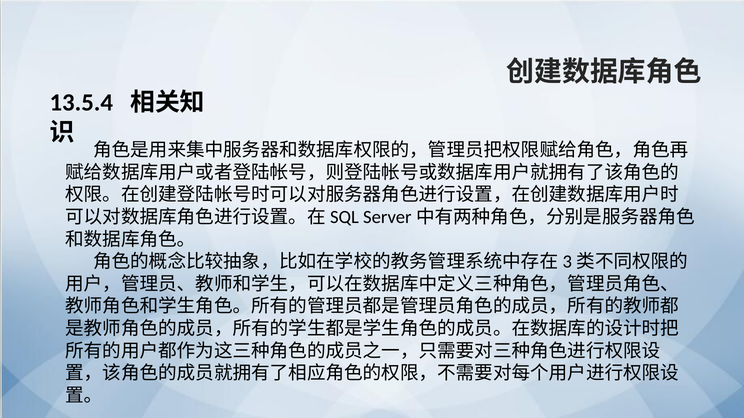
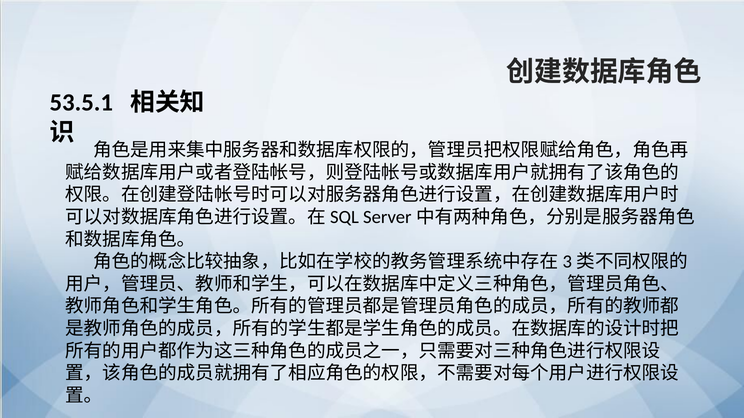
13.5.4: 13.5.4 -> 53.5.1
